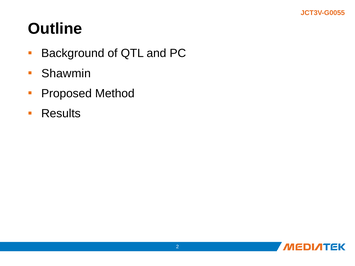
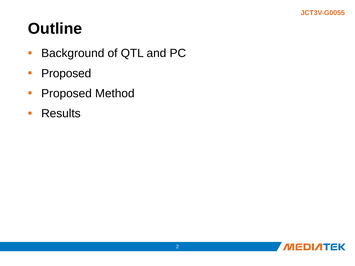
Shawmin at (66, 73): Shawmin -> Proposed
